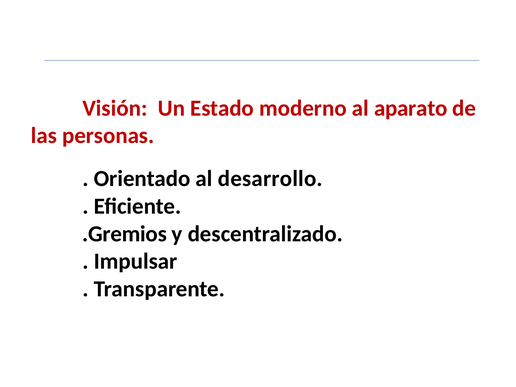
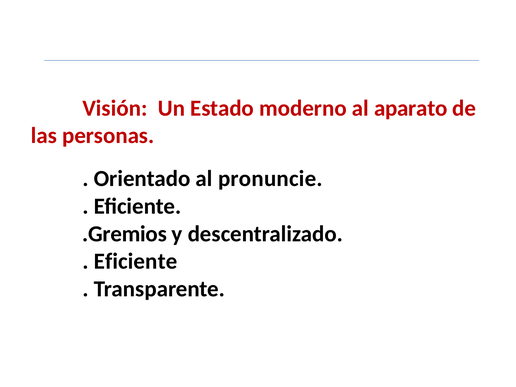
desarrollo: desarrollo -> pronuncie
Impulsar at (136, 261): Impulsar -> Eficiente
